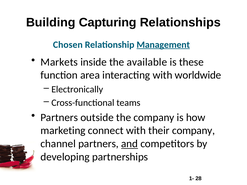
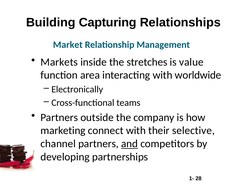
Chosen: Chosen -> Market
Management underline: present -> none
available: available -> stretches
these: these -> value
their company: company -> selective
